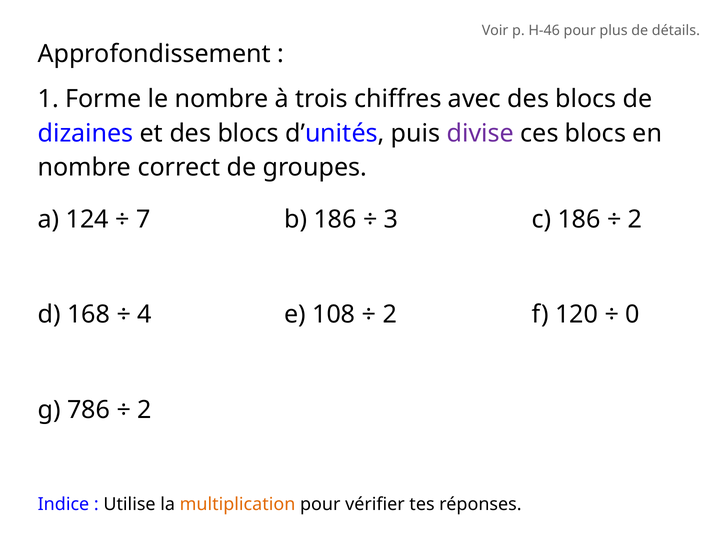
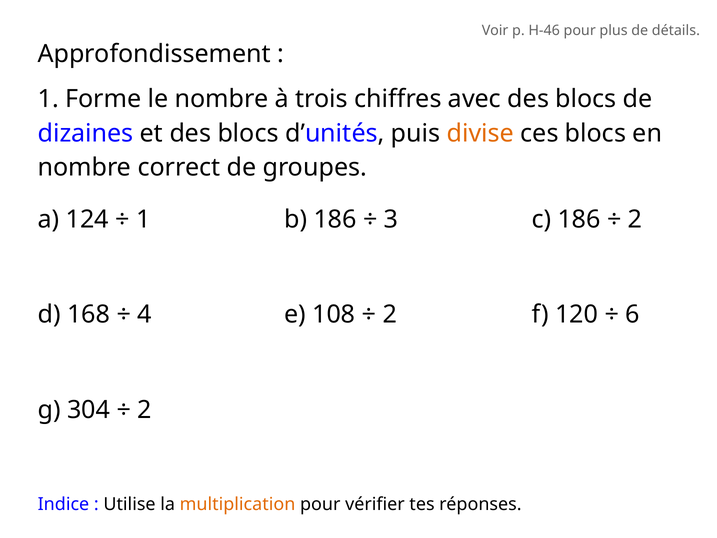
divise colour: purple -> orange
7 at (143, 220): 7 -> 1
0: 0 -> 6
786: 786 -> 304
